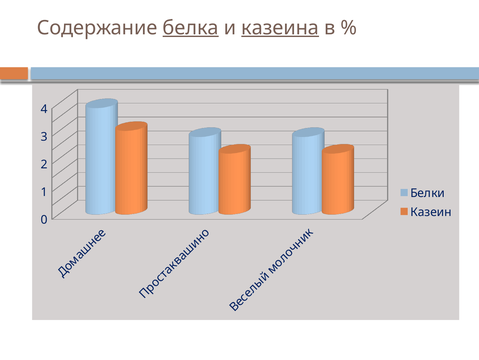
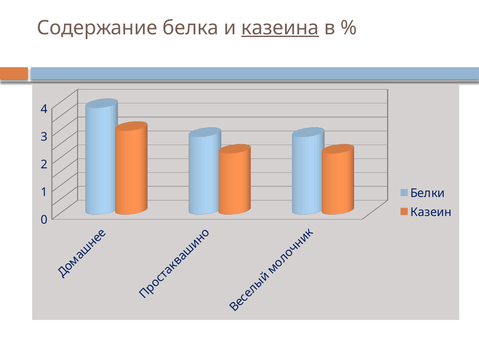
белка underline: present -> none
